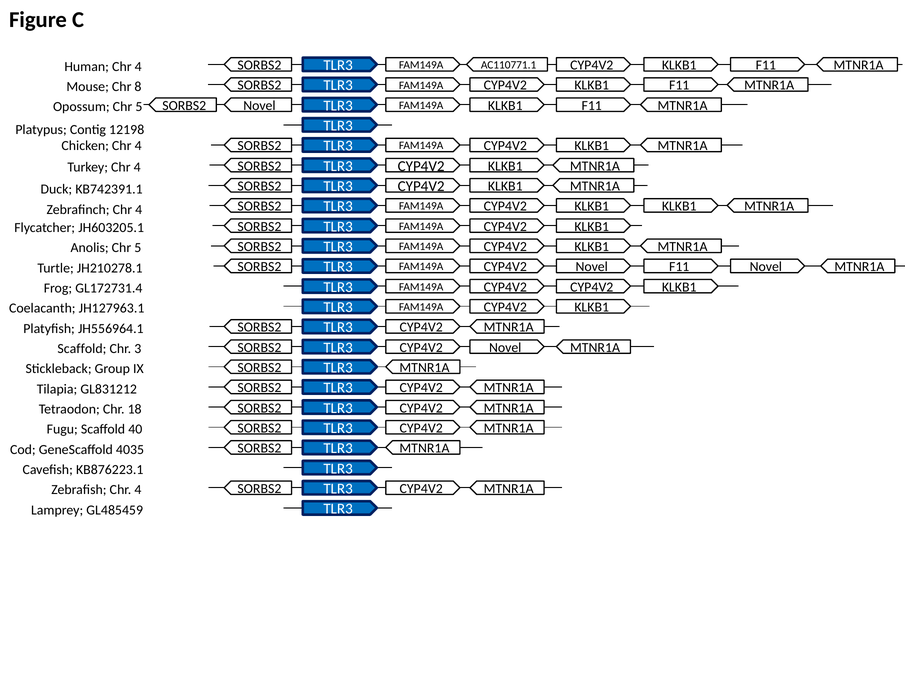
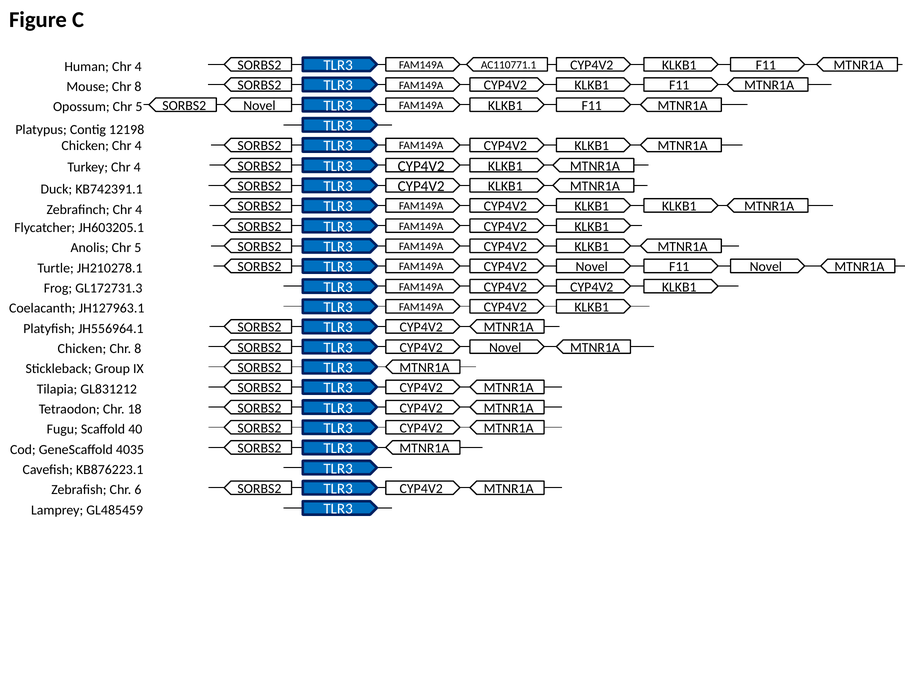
GL172731.4: GL172731.4 -> GL172731.3
Scaffold at (82, 349): Scaffold -> Chicken
3 at (138, 349): 3 -> 8
Zebrafish Chr 4: 4 -> 6
